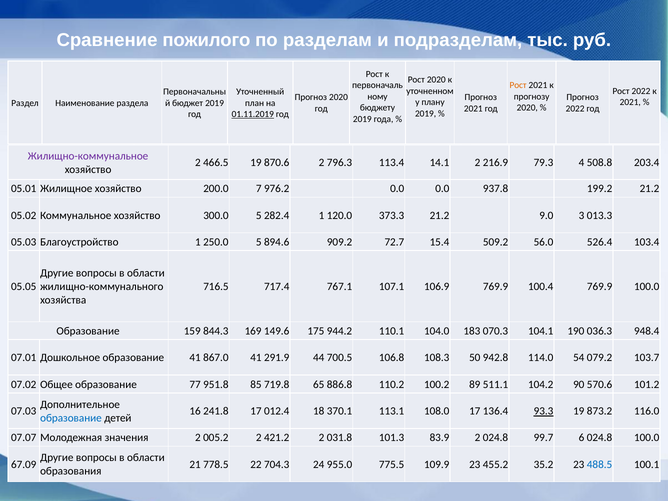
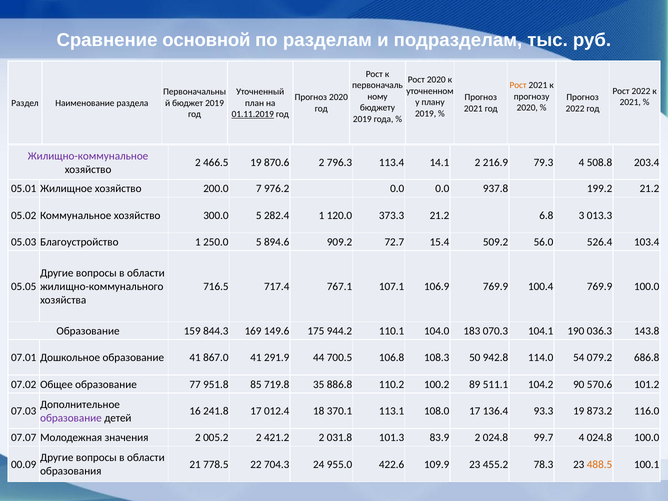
пожилого: пожилого -> основной
9.0: 9.0 -> 6.8
948.4: 948.4 -> 143.8
103.7: 103.7 -> 686.8
65: 65 -> 35
93.3 underline: present -> none
образование at (71, 418) colour: blue -> purple
99.7 6: 6 -> 4
67.09: 67.09 -> 00.09
775.5: 775.5 -> 422.6
35.2: 35.2 -> 78.3
488.5 colour: blue -> orange
